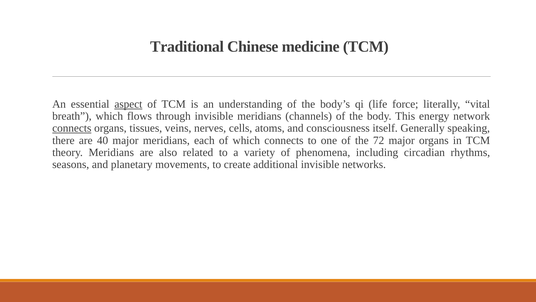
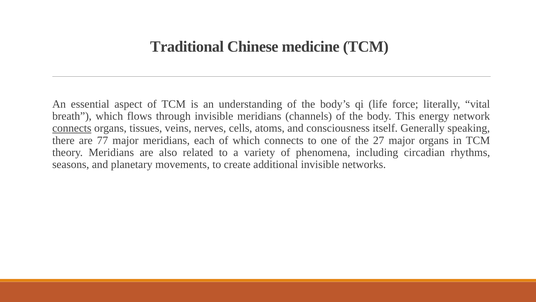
aspect underline: present -> none
40: 40 -> 77
72: 72 -> 27
